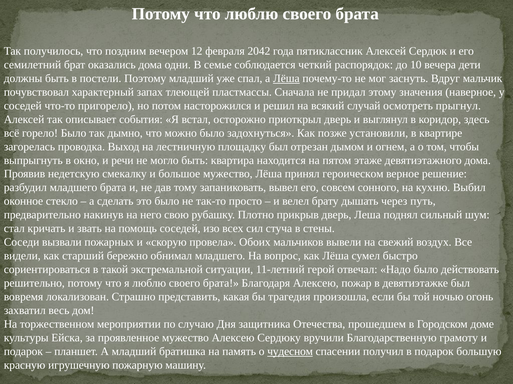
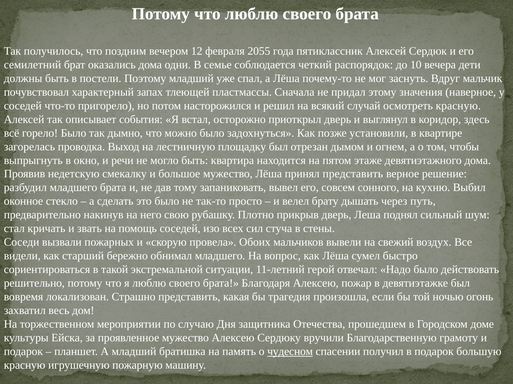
2042: 2042 -> 2055
Лёша at (286, 79) underline: present -> none
осмотреть прыгнул: прыгнул -> красную
принял героическом: героическом -> представить
